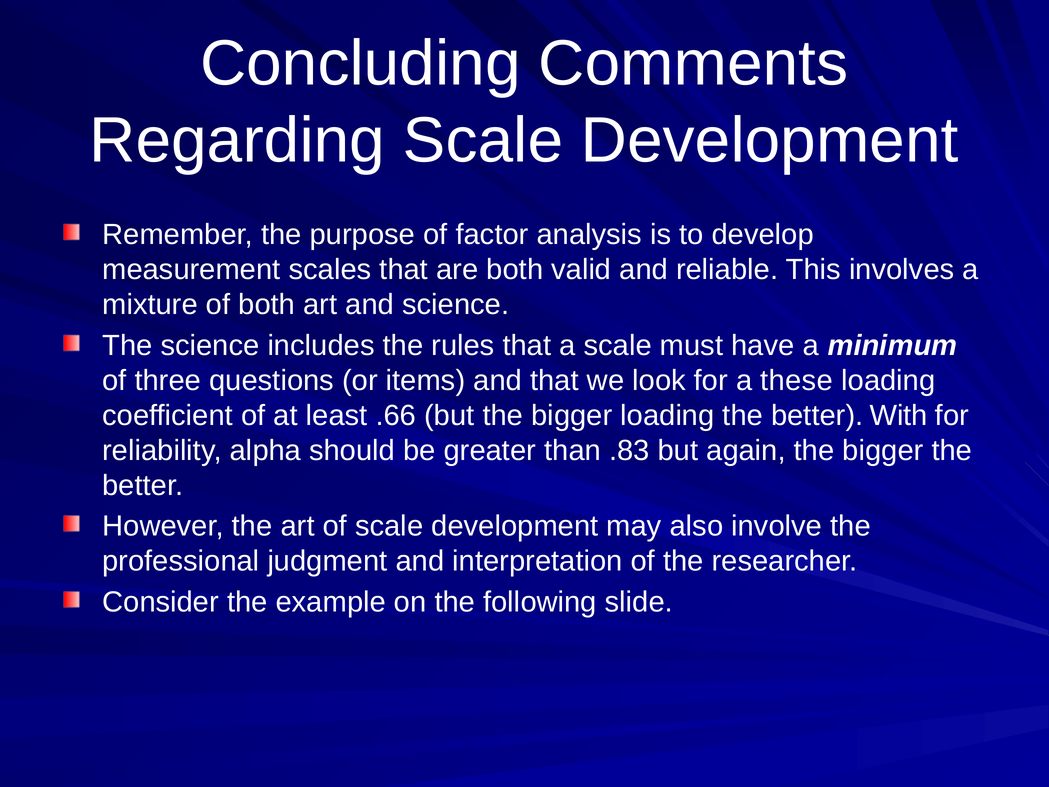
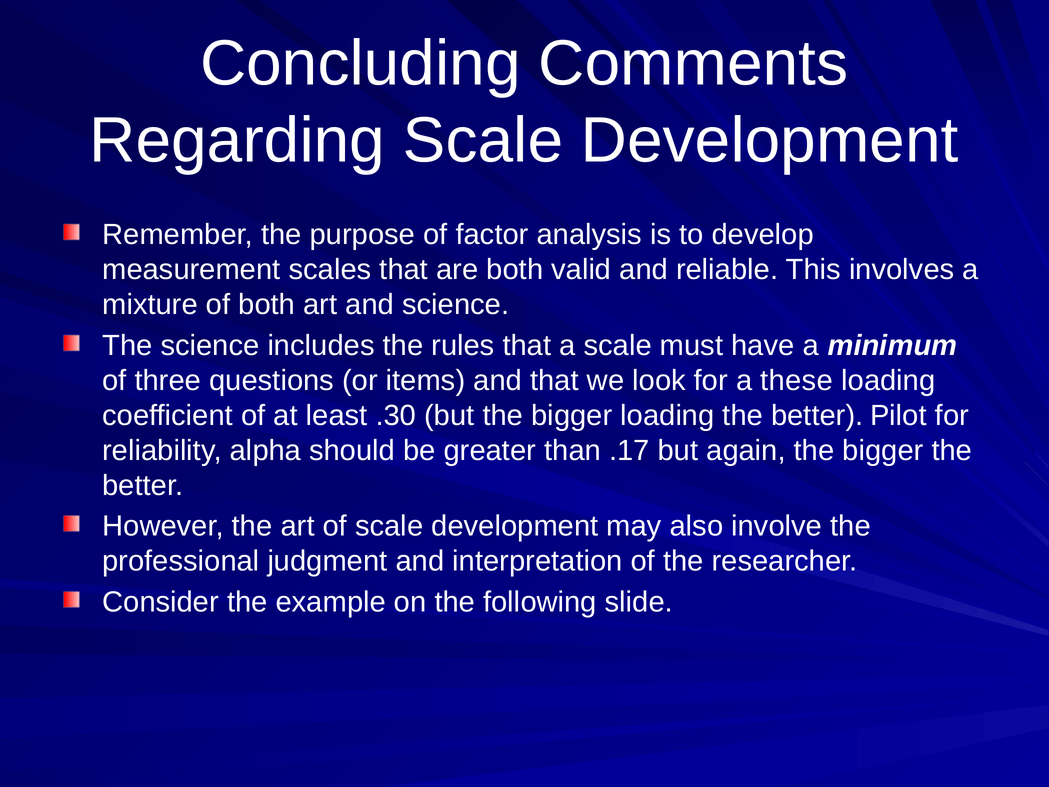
.66: .66 -> .30
With: With -> Pilot
.83: .83 -> .17
